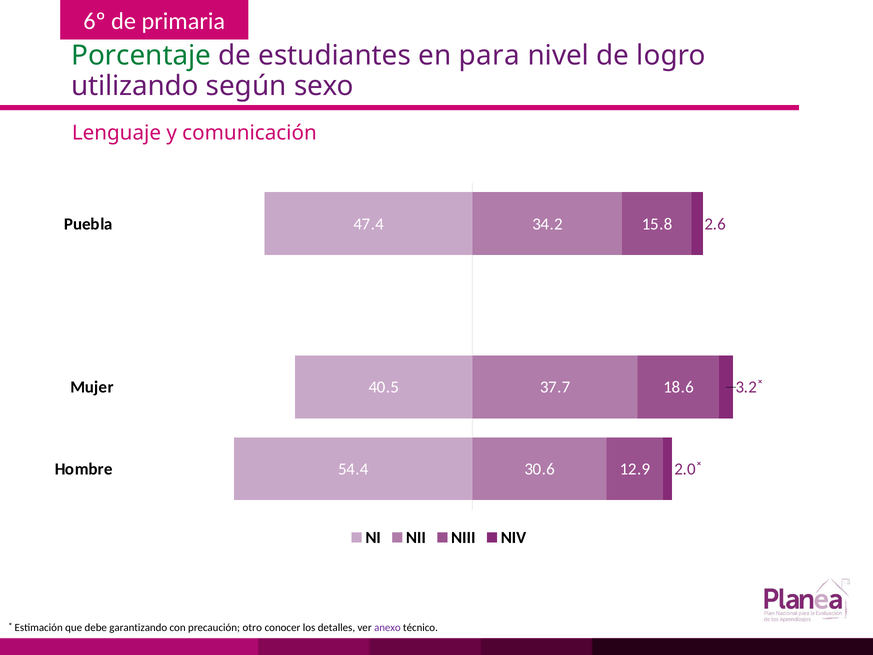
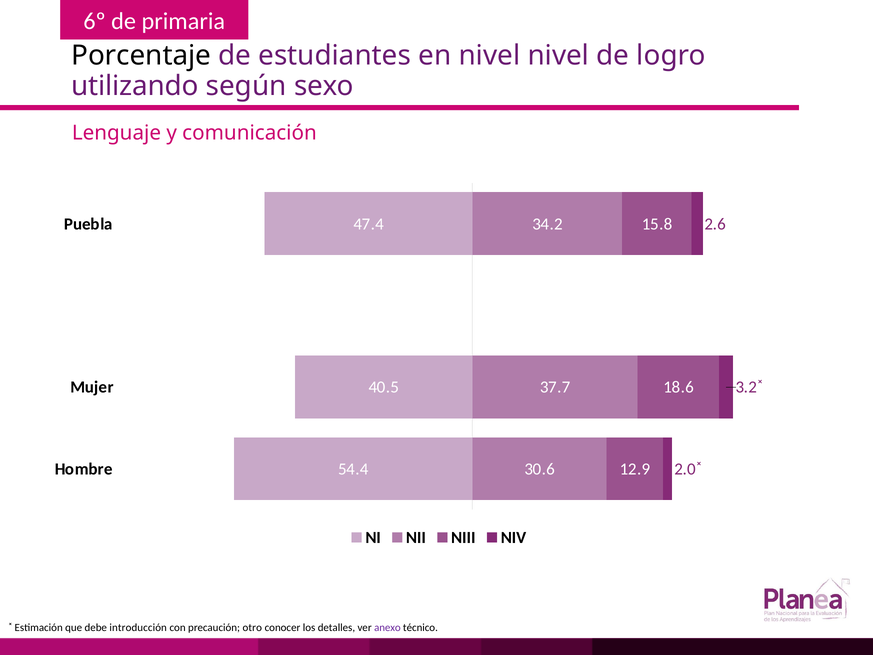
Porcentaje colour: green -> black
en para: para -> nivel
garantizando: garantizando -> introducción
